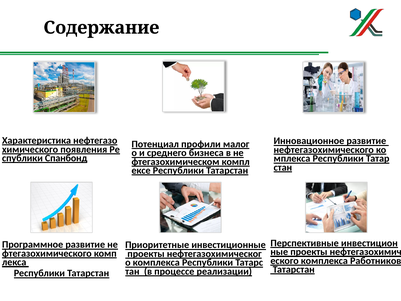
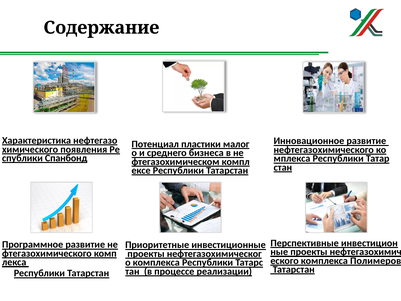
профили: профили -> пластики
Работников: Работников -> Полимеров
